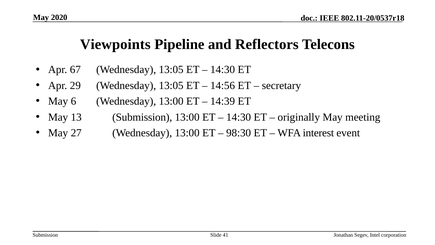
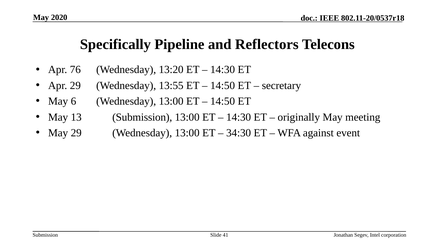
Viewpoints: Viewpoints -> Specifically
67: 67 -> 76
13:05 at (171, 70): 13:05 -> 13:20
29 Wednesday 13:05: 13:05 -> 13:55
14:56 at (223, 85): 14:56 -> 14:50
14:39 at (223, 101): 14:39 -> 14:50
May 27: 27 -> 29
98:30: 98:30 -> 34:30
interest: interest -> against
